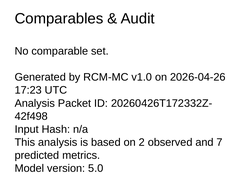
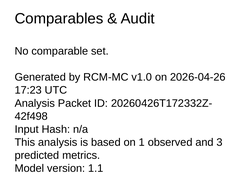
2: 2 -> 1
7: 7 -> 3
5.0: 5.0 -> 1.1
